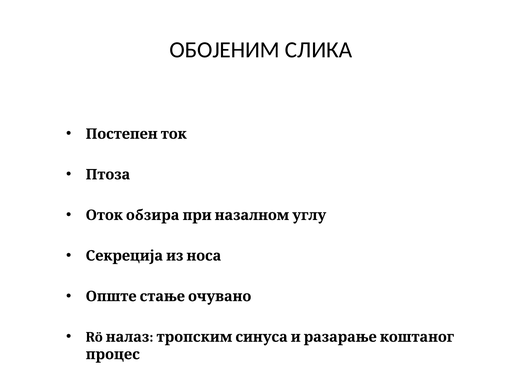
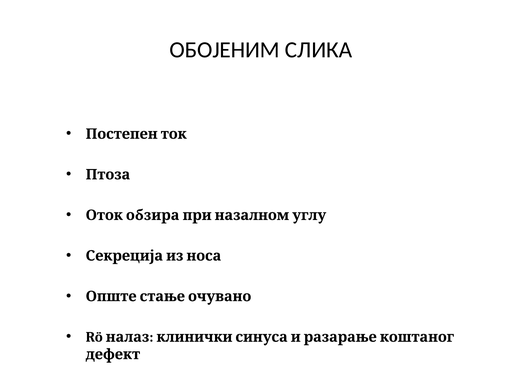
тропским: тропским -> клинички
процес: процес -> дефект
